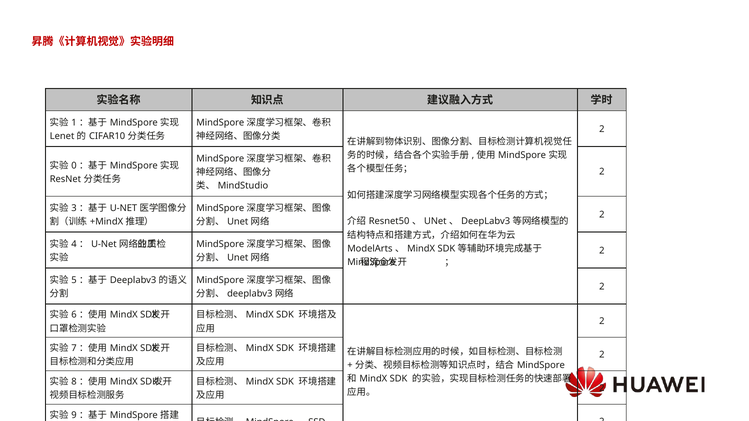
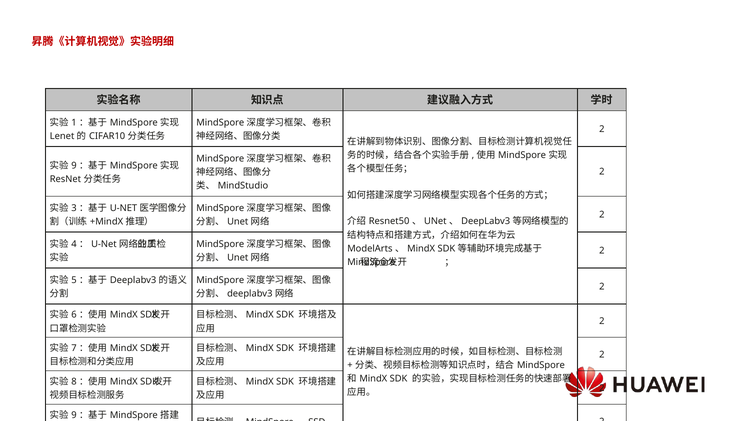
0 at (74, 166): 0 -> 9
